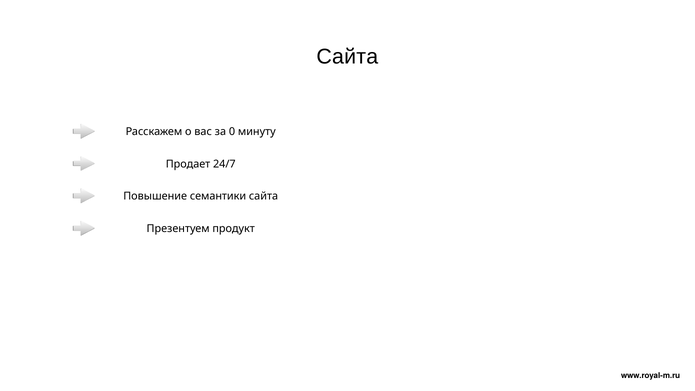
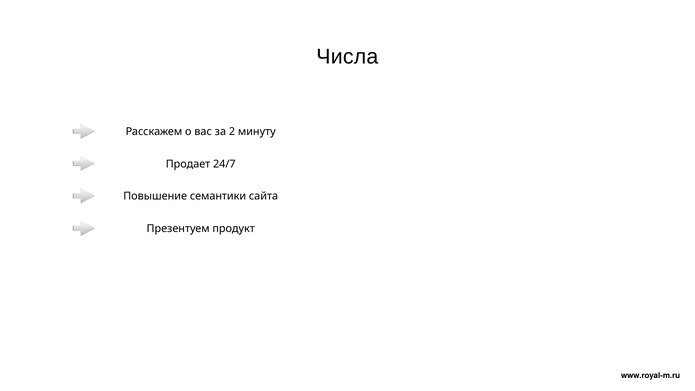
Сайта at (347, 57): Сайта -> Числа
0: 0 -> 2
